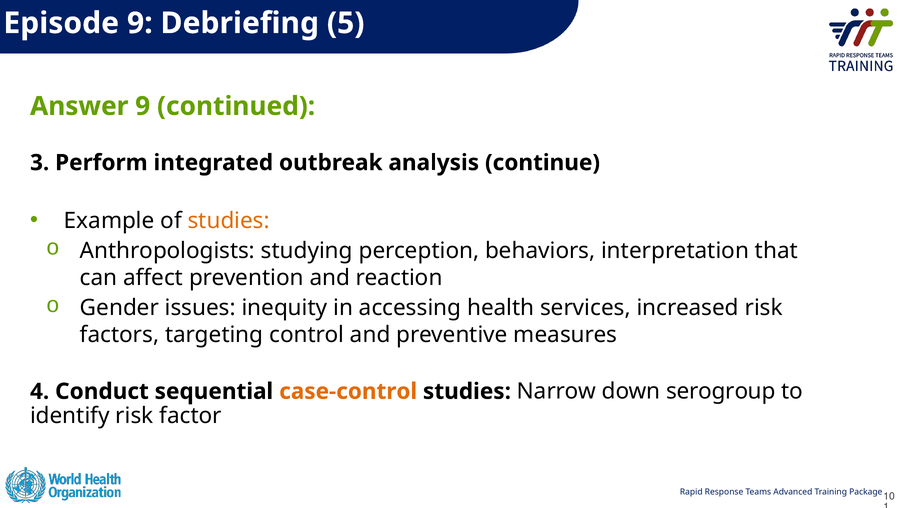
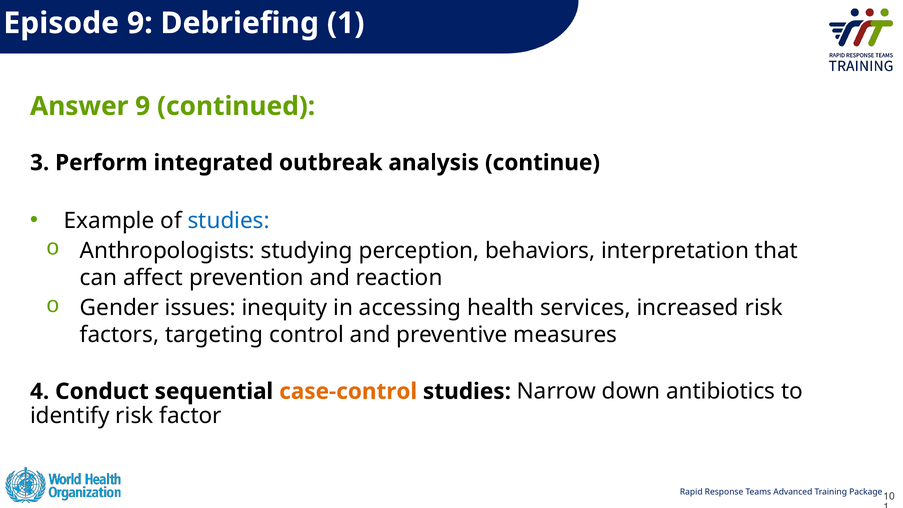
Debriefing 5: 5 -> 1
studies at (229, 221) colour: orange -> blue
serogroup: serogroup -> antibiotics
